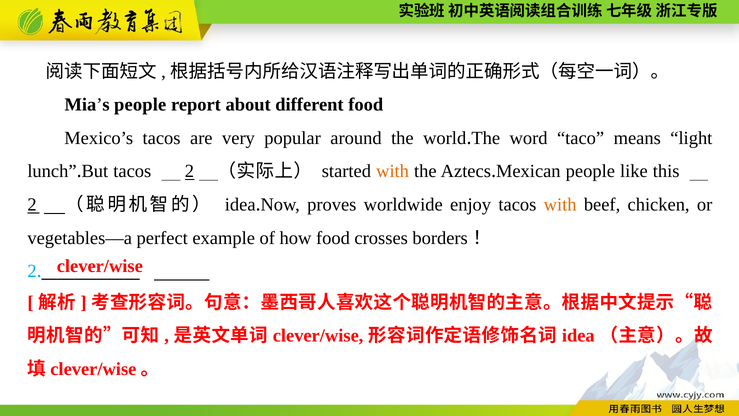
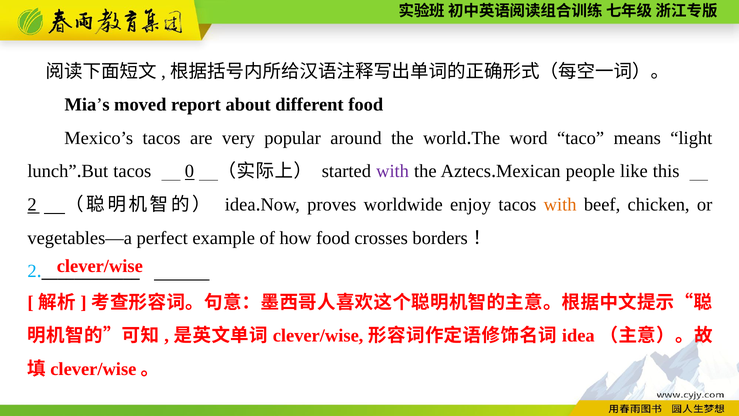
Mia’s people: people -> moved
tacos 2: 2 -> 0
with at (393, 171) colour: orange -> purple
